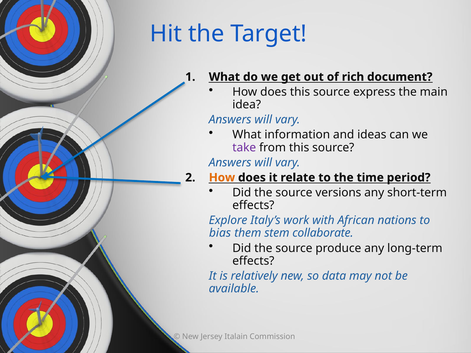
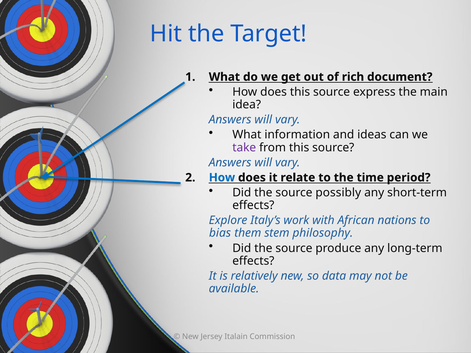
How at (222, 178) colour: orange -> blue
versions: versions -> possibly
collaborate: collaborate -> philosophy
